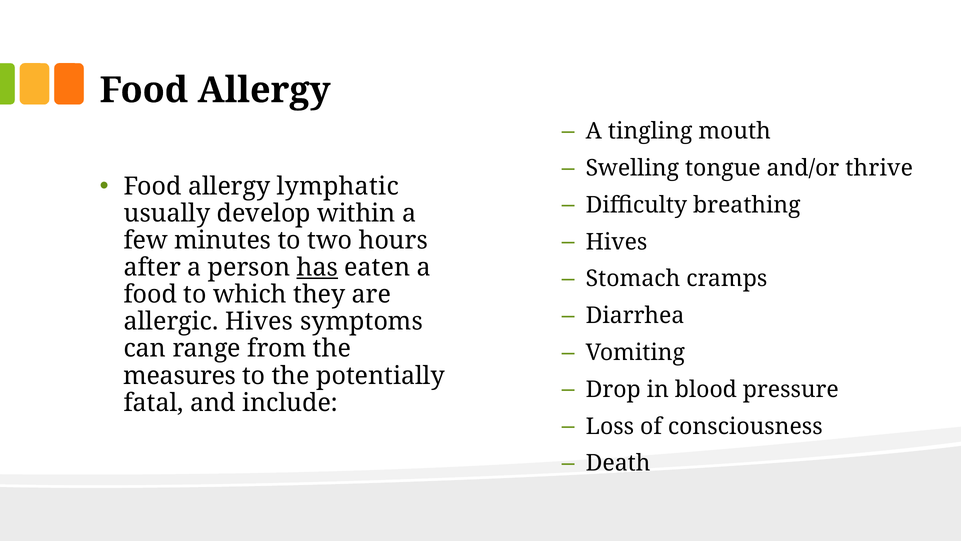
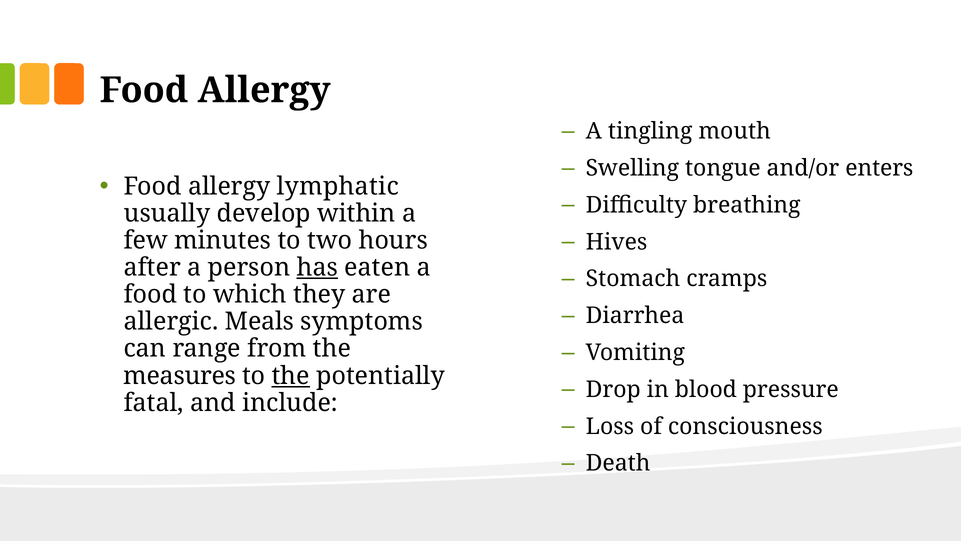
thrive: thrive -> enters
allergic Hives: Hives -> Meals
the at (291, 376) underline: none -> present
